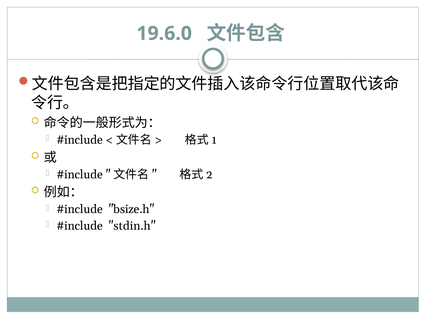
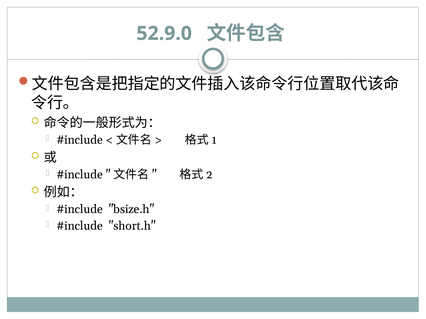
19.6.0: 19.6.0 -> 52.9.0
stdin.h: stdin.h -> short.h
